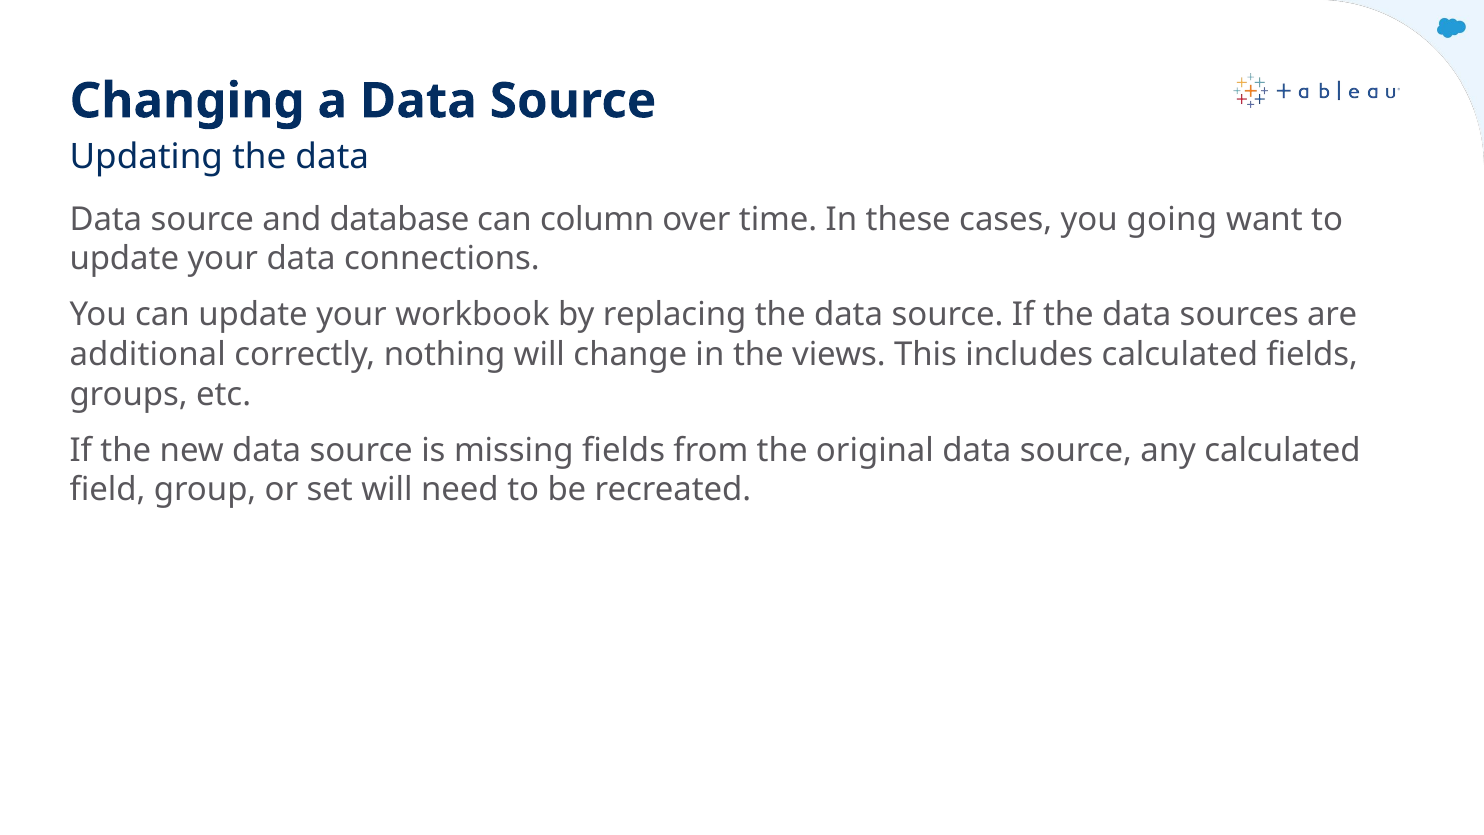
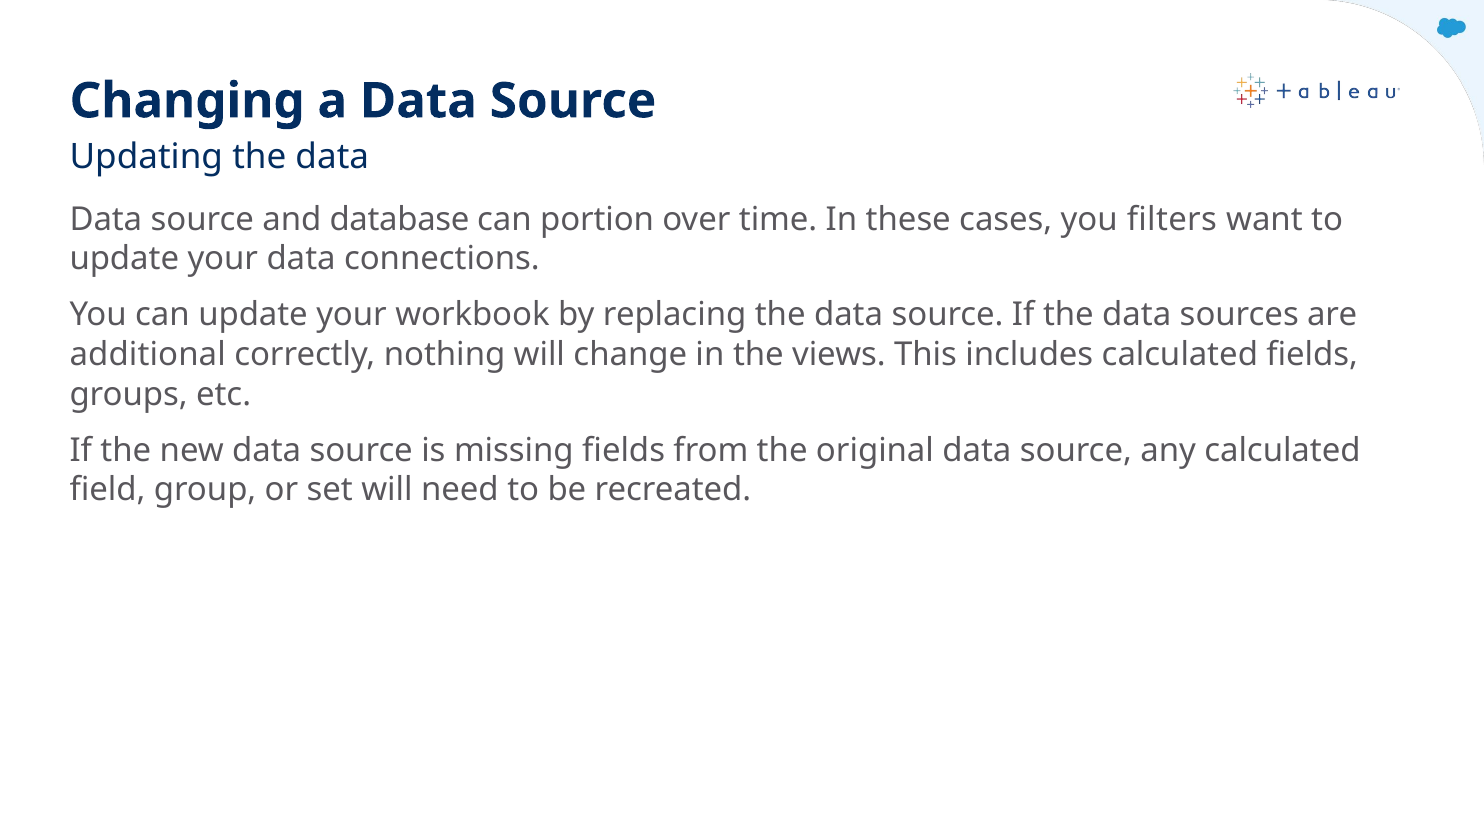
column: column -> portion
going: going -> filters
